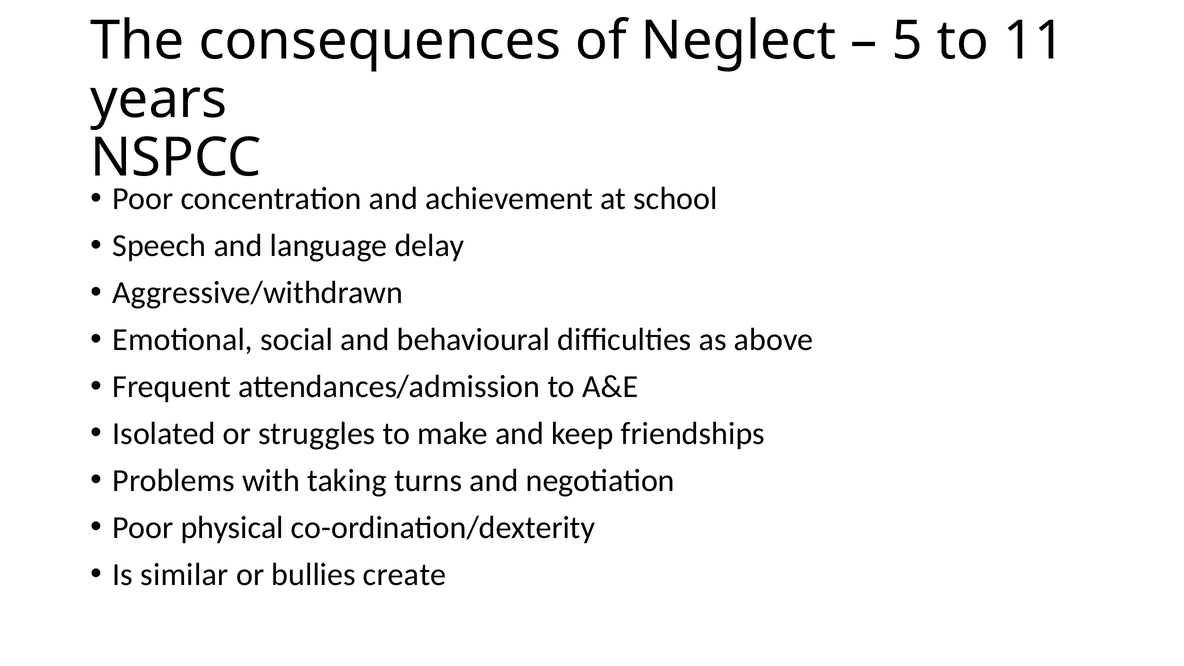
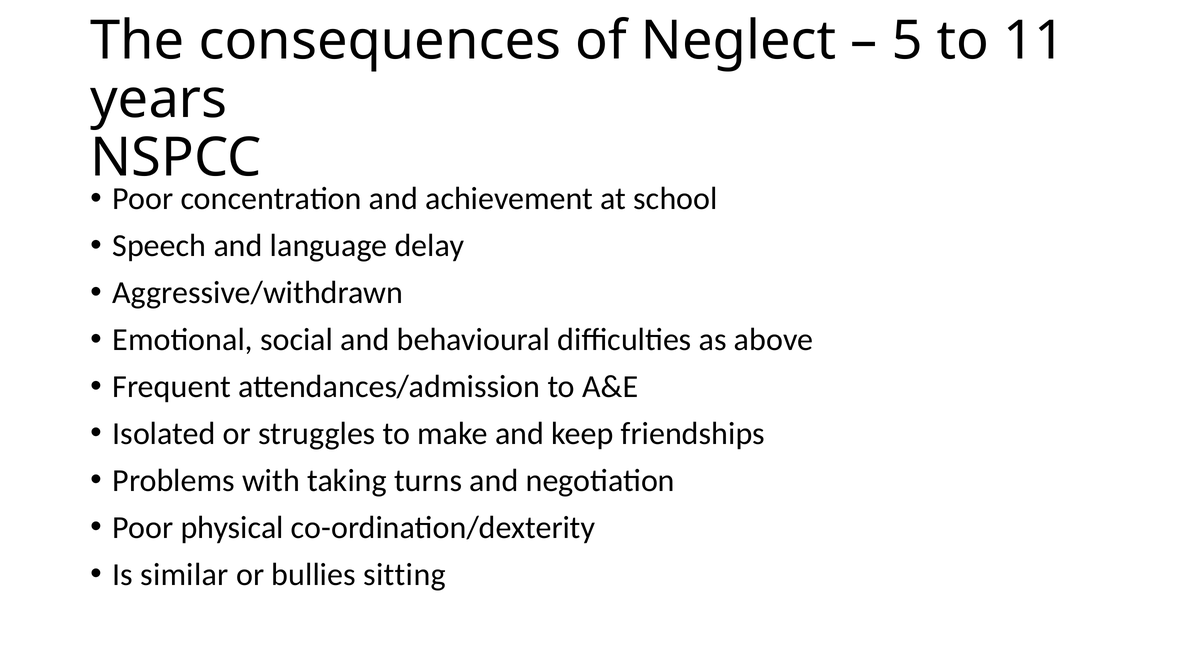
create: create -> sitting
